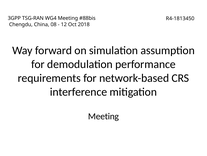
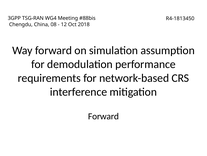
Meeting at (104, 116): Meeting -> Forward
